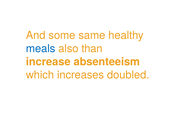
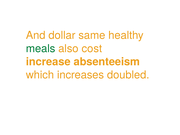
some: some -> dollar
meals colour: blue -> green
than: than -> cost
